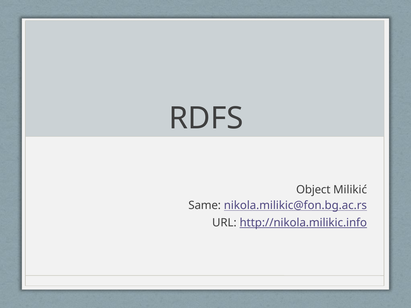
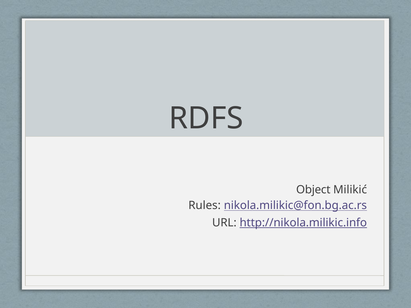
Same: Same -> Rules
